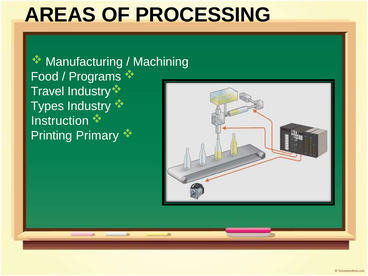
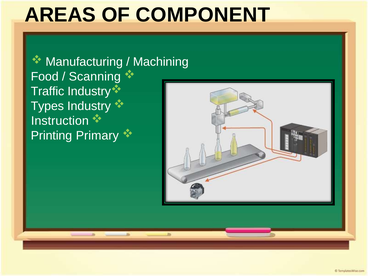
PROCESSING: PROCESSING -> COMPONENT
Programs: Programs -> Scanning
Travel: Travel -> Traffic
